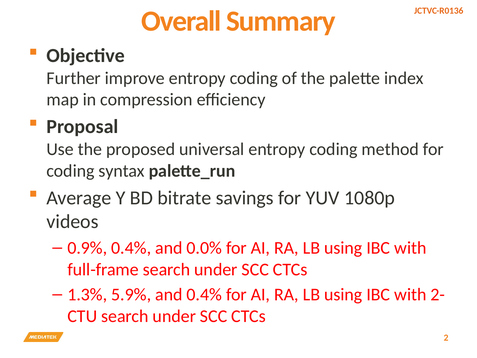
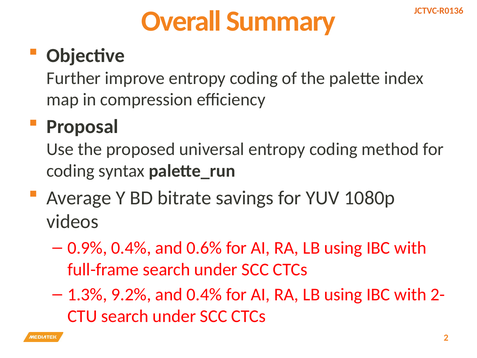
0.0%: 0.0% -> 0.6%
5.9%: 5.9% -> 9.2%
